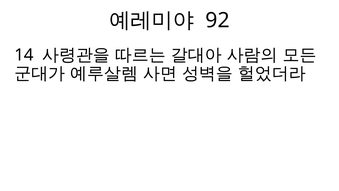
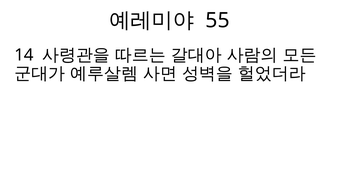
92: 92 -> 55
